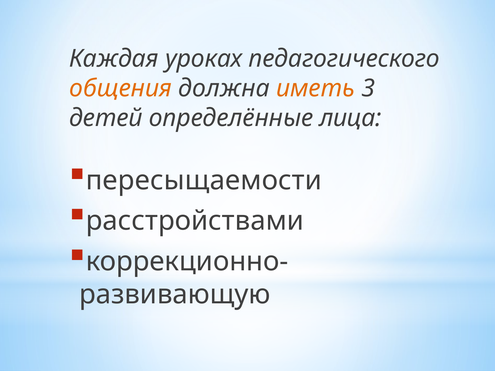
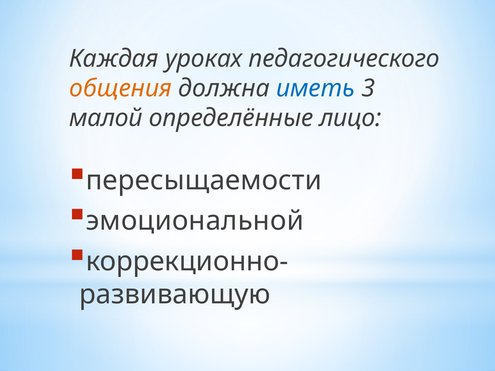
иметь colour: orange -> blue
детей: детей -> малой
лица: лица -> лицо
расстройствами: расстройствами -> эмоциональной
